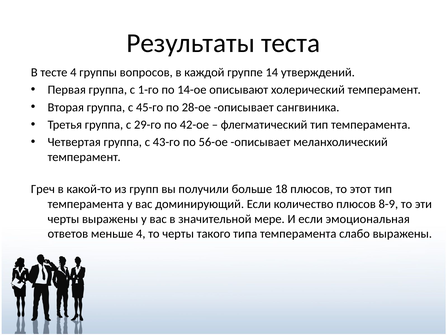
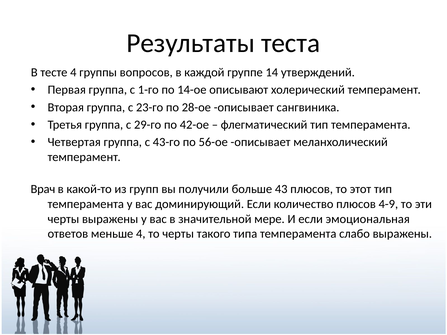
45-го: 45-го -> 23-го
Греч: Греч -> Врач
18: 18 -> 43
8-9: 8-9 -> 4-9
